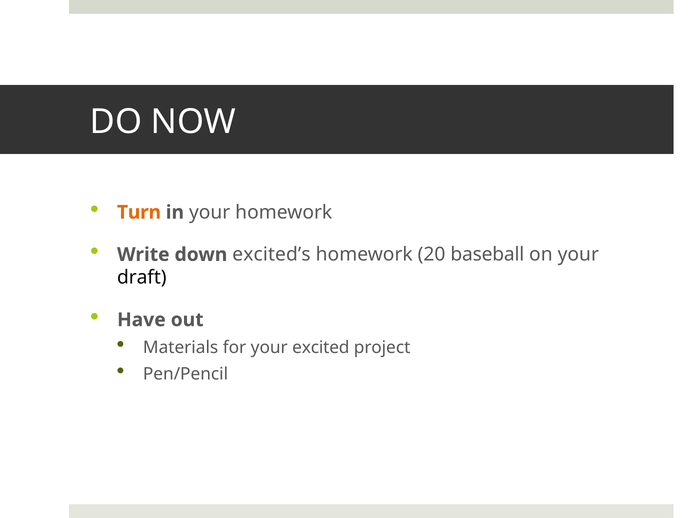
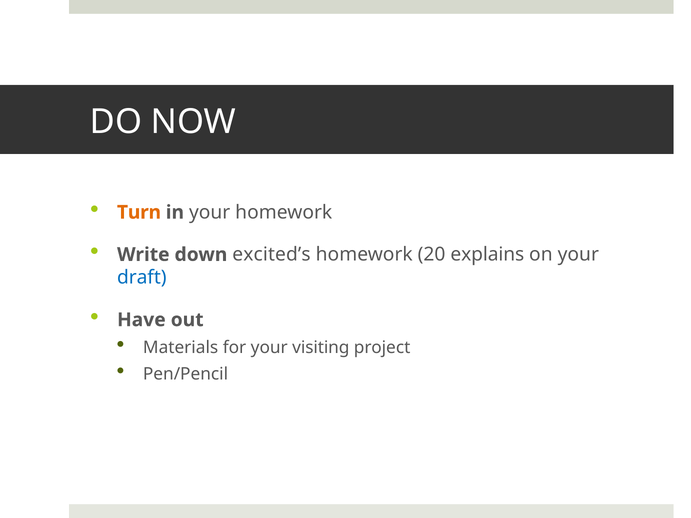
baseball: baseball -> explains
draft colour: black -> blue
excited: excited -> visiting
